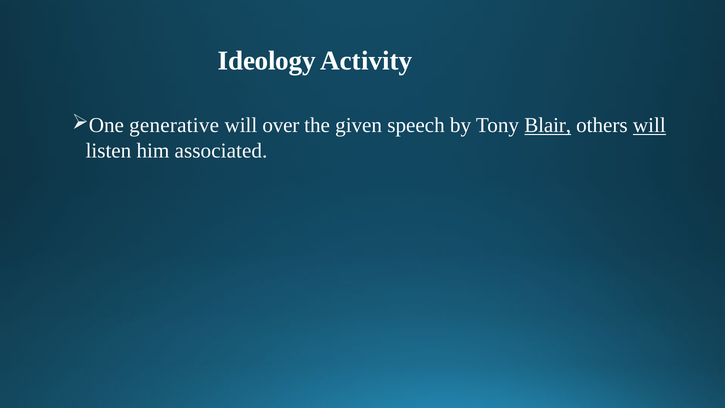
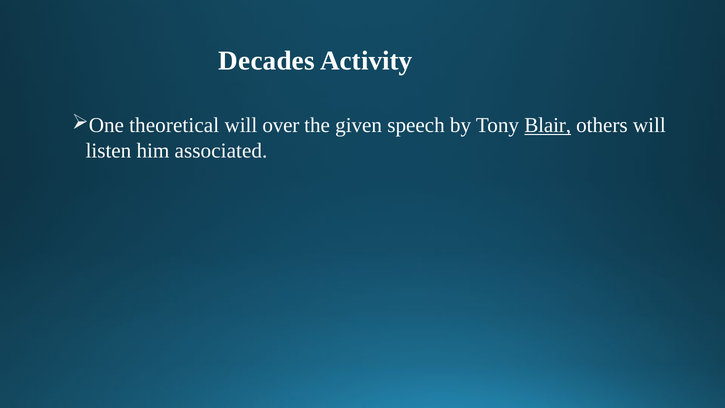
Ideology: Ideology -> Decades
generative: generative -> theoretical
will at (649, 125) underline: present -> none
